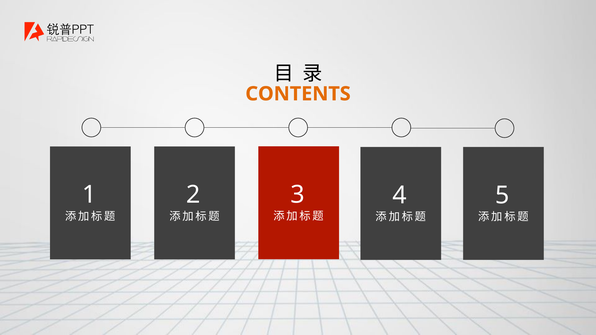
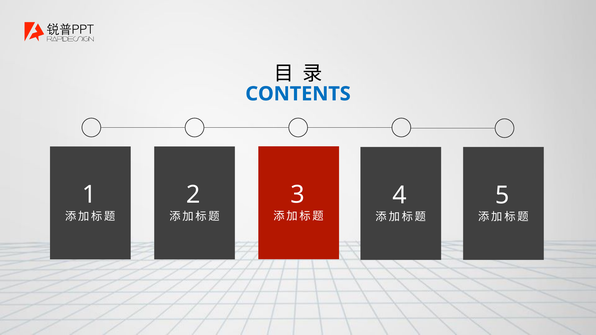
CONTENTS colour: orange -> blue
